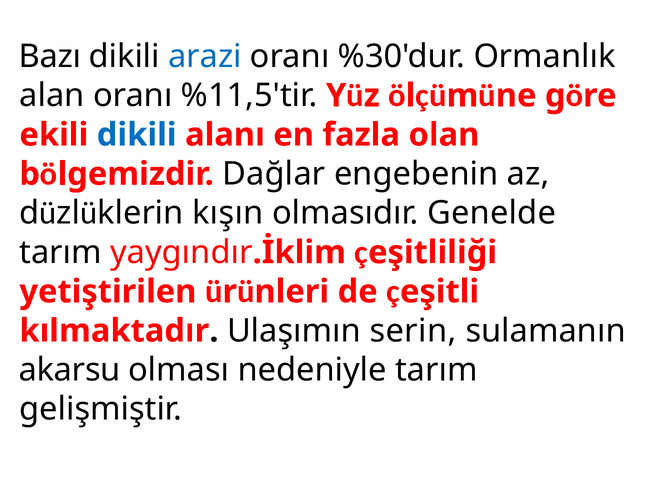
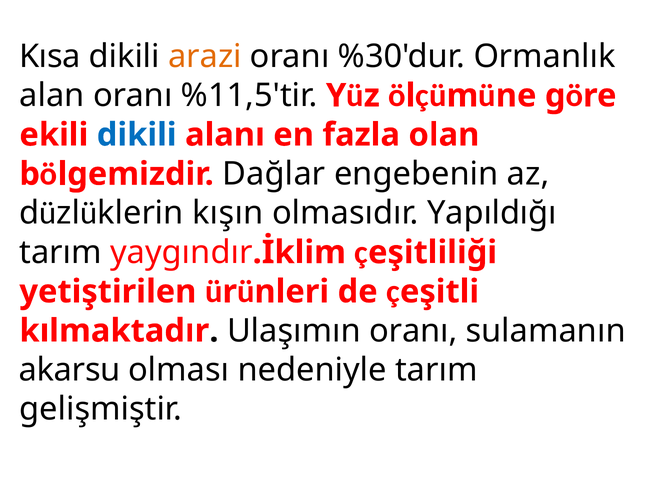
Bazı: Bazı -> Kısa
arazi colour: blue -> orange
Genelde: Genelde -> Yapıldığı
Ulaşımın serin: serin -> oranı
